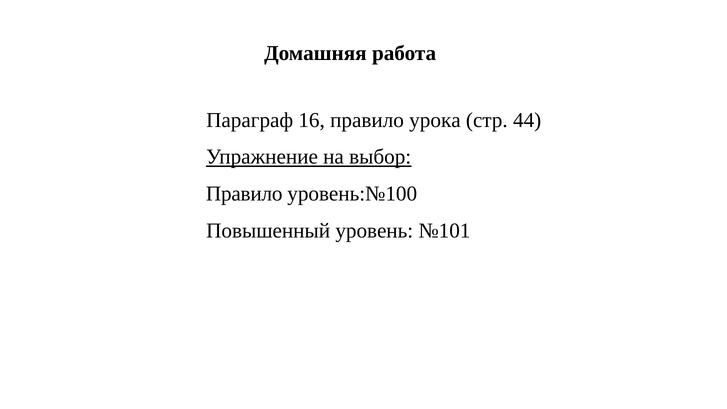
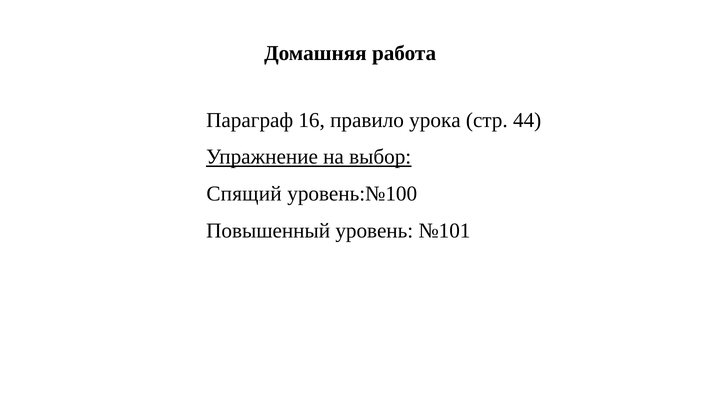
Правило at (244, 194): Правило -> Спящий
